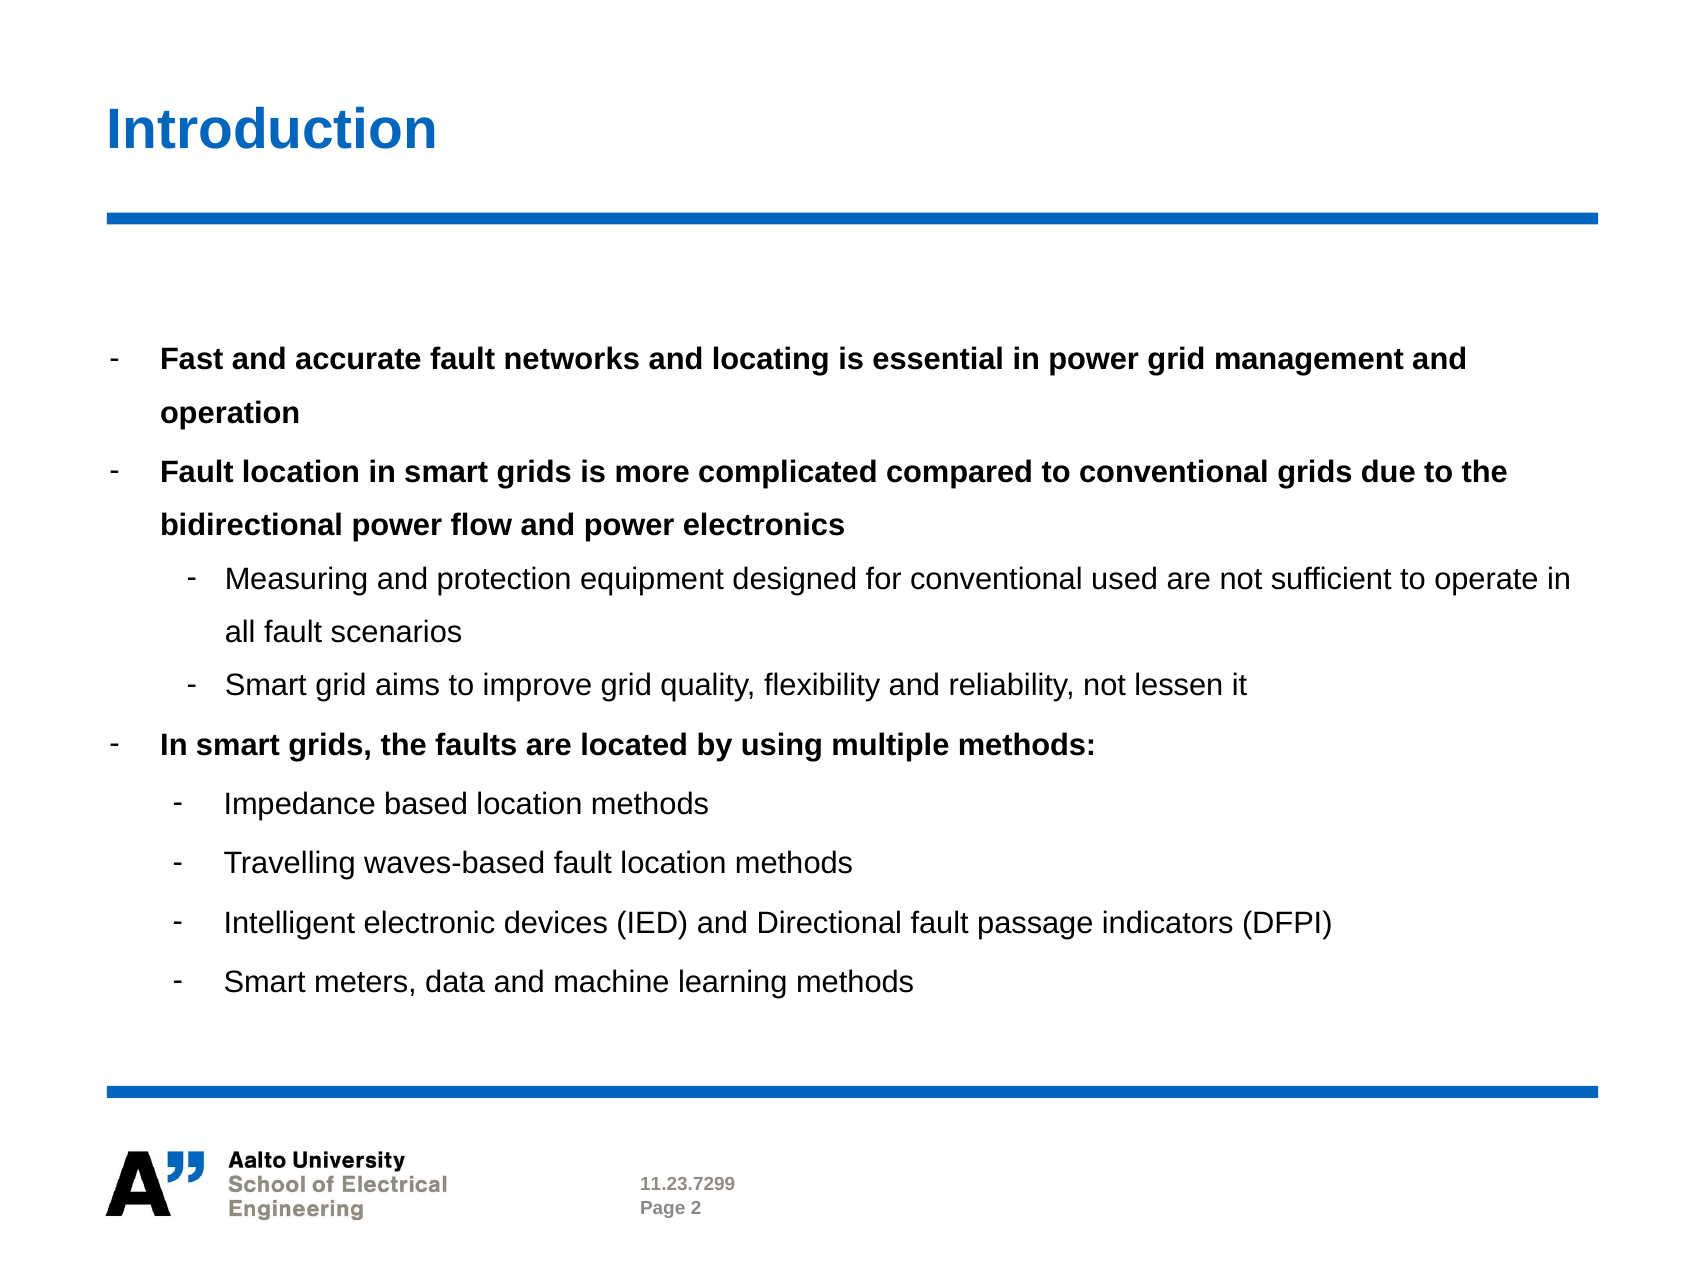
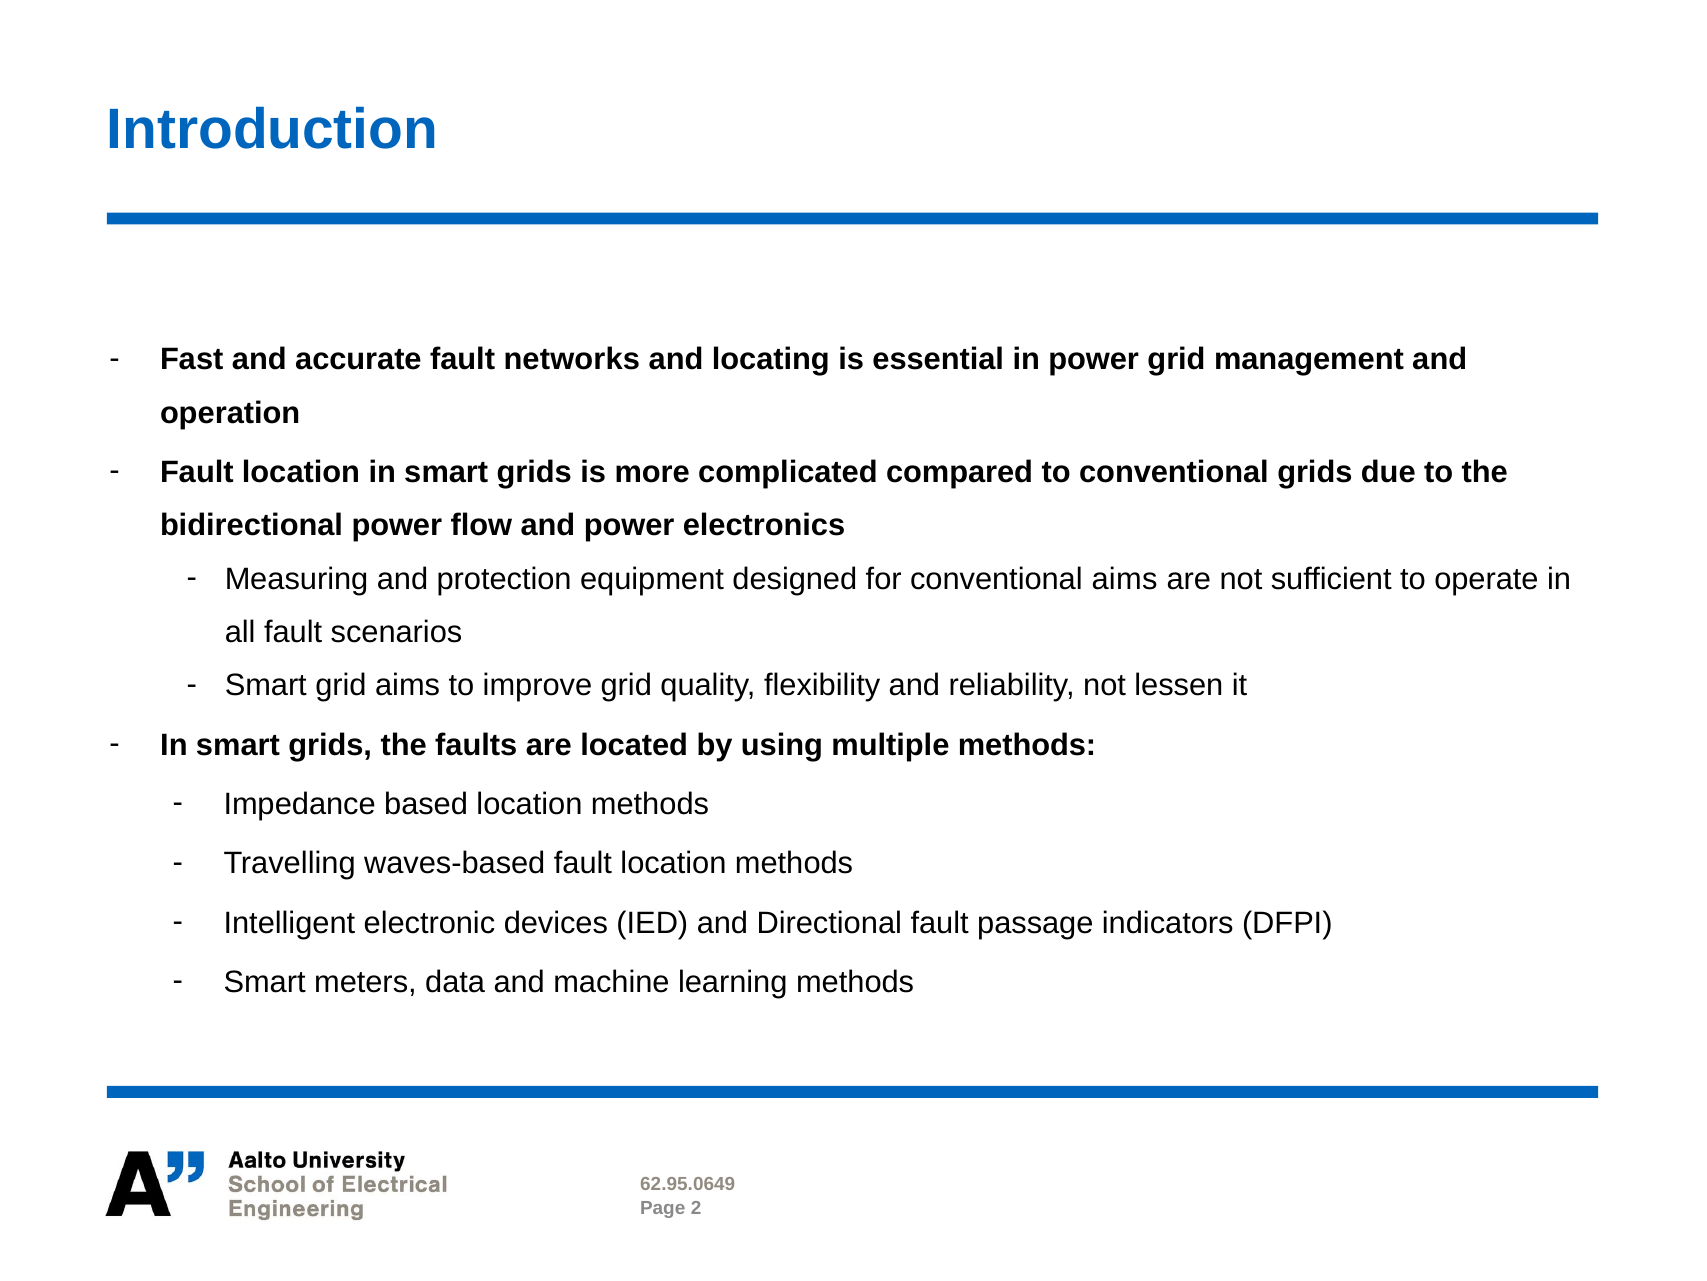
conventional used: used -> aims
11.23.7299: 11.23.7299 -> 62.95.0649
